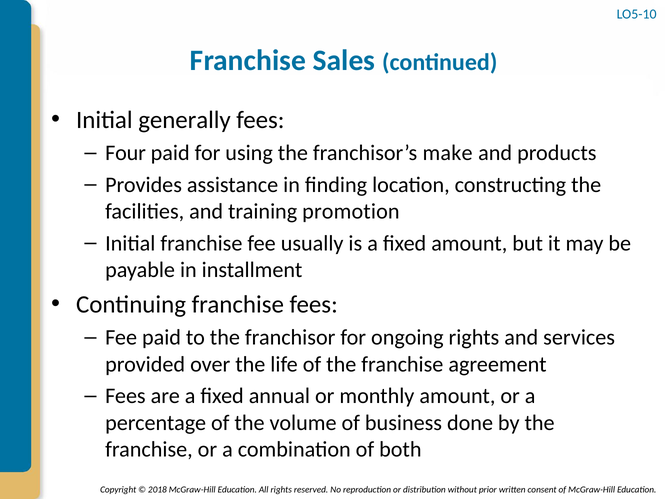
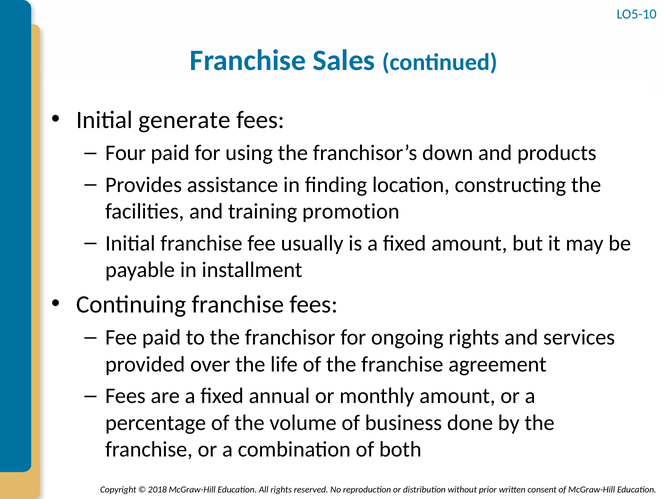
generally: generally -> generate
make: make -> down
